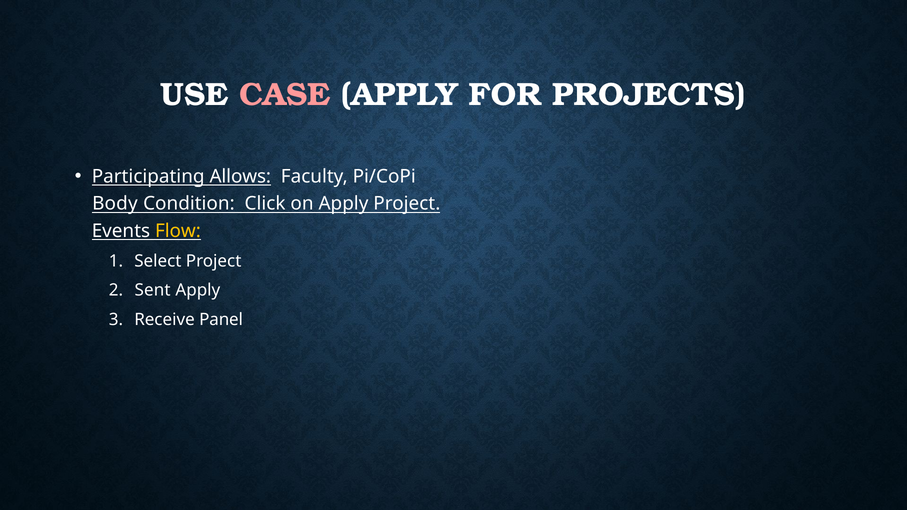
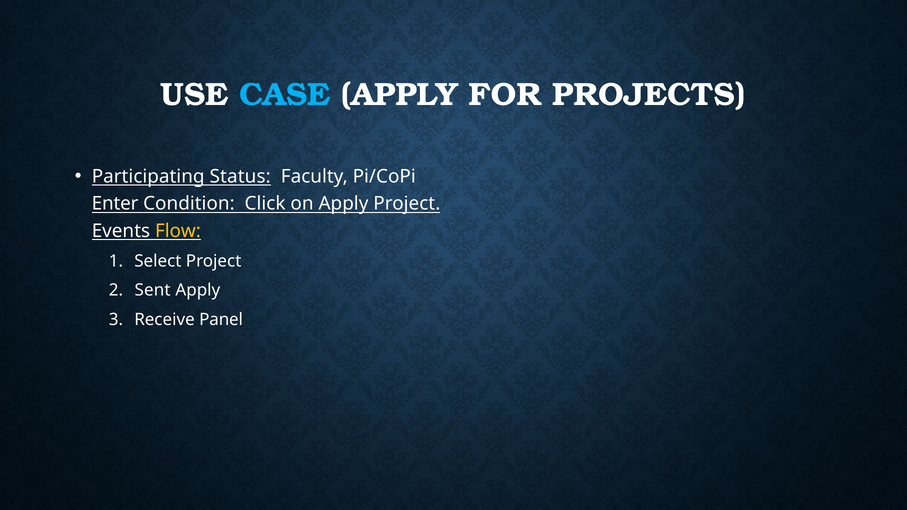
CASE colour: pink -> light blue
Allows: Allows -> Status
Body: Body -> Enter
